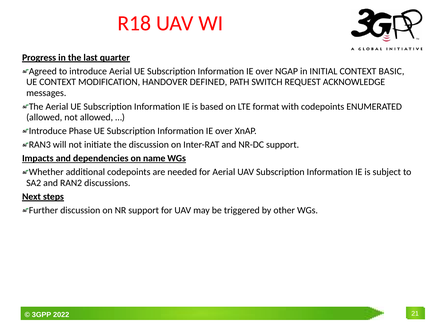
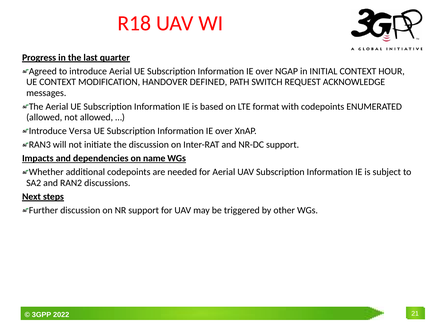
BASIC: BASIC -> HOUR
Phase: Phase -> Versa
